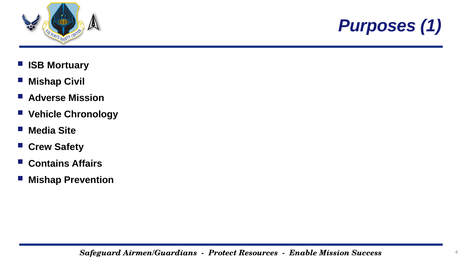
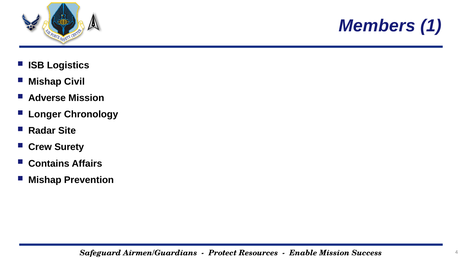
Purposes: Purposes -> Members
Mortuary: Mortuary -> Logistics
Vehicle: Vehicle -> Longer
Media: Media -> Radar
Safety: Safety -> Surety
